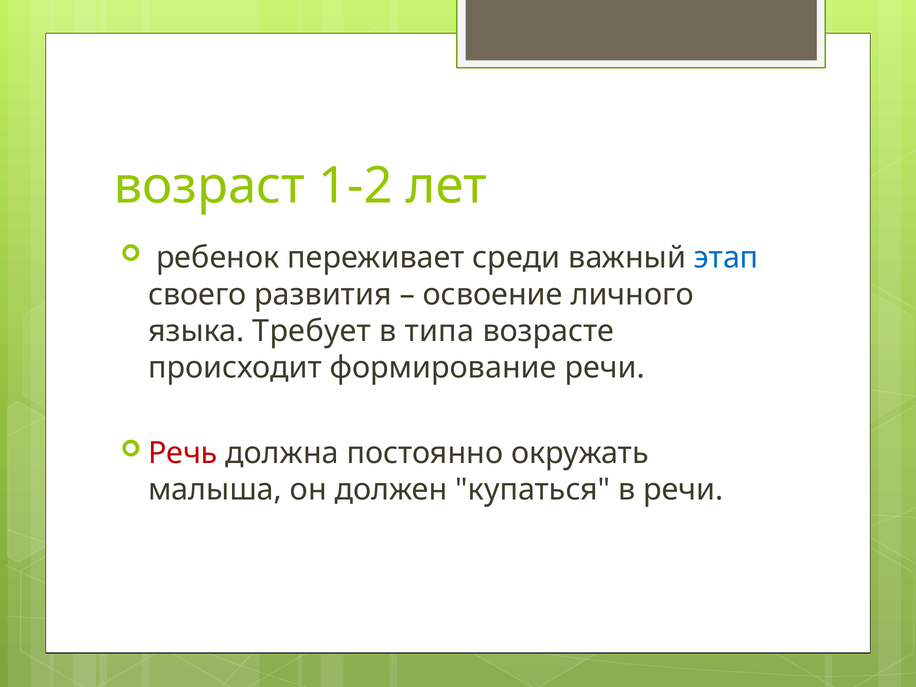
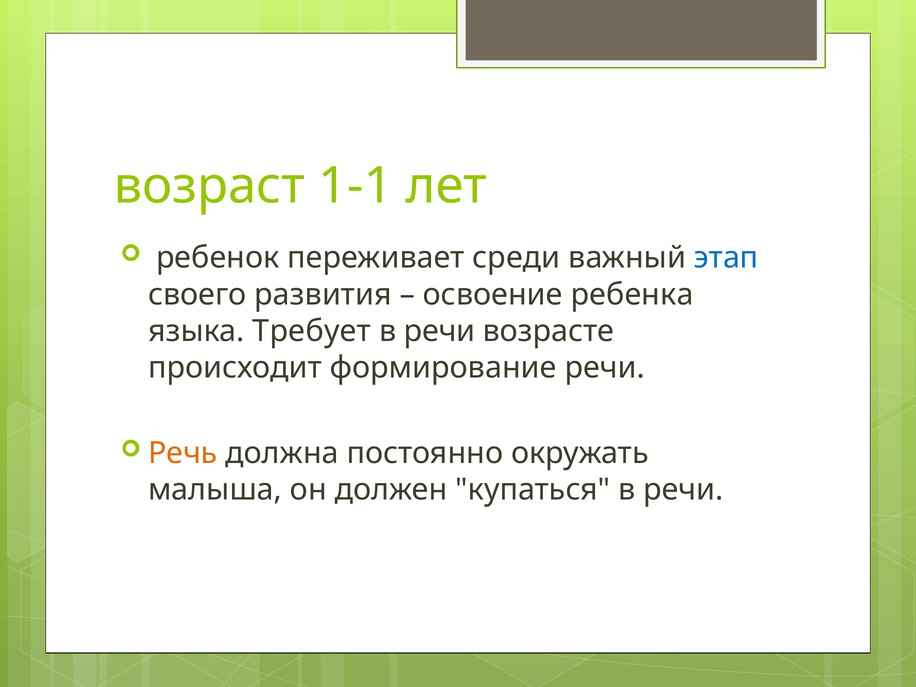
1-2: 1-2 -> 1-1
личного: личного -> ребенка
типа at (439, 331): типа -> речи
Речь colour: red -> orange
